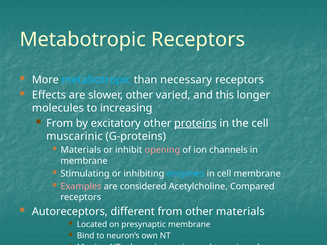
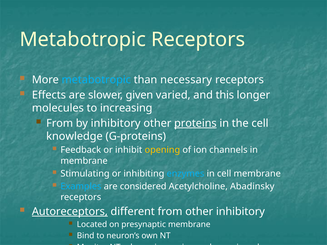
slower other: other -> given
by excitatory: excitatory -> inhibitory
muscarinic: muscarinic -> knowledge
Materials at (81, 150): Materials -> Feedback
opening colour: pink -> yellow
Examples colour: pink -> light blue
Compared: Compared -> Abadinsky
Autoreceptors underline: none -> present
other materials: materials -> inhibitory
